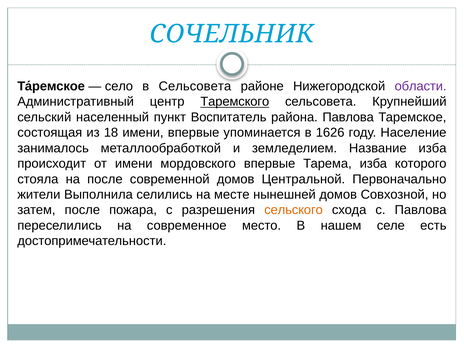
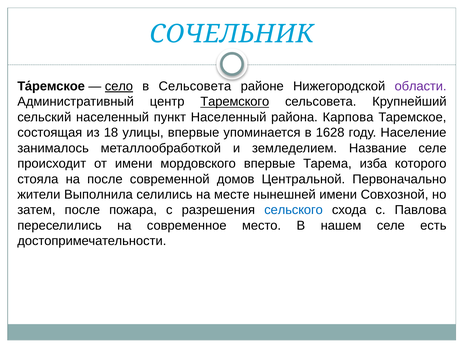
село underline: none -> present
пункт Воспитатель: Воспитатель -> Населенный
района Павлова: Павлова -> Карпова
18 имени: имени -> улицы
1626: 1626 -> 1628
Название изба: изба -> селе
нынешней домов: домов -> имени
сельского colour: orange -> blue
